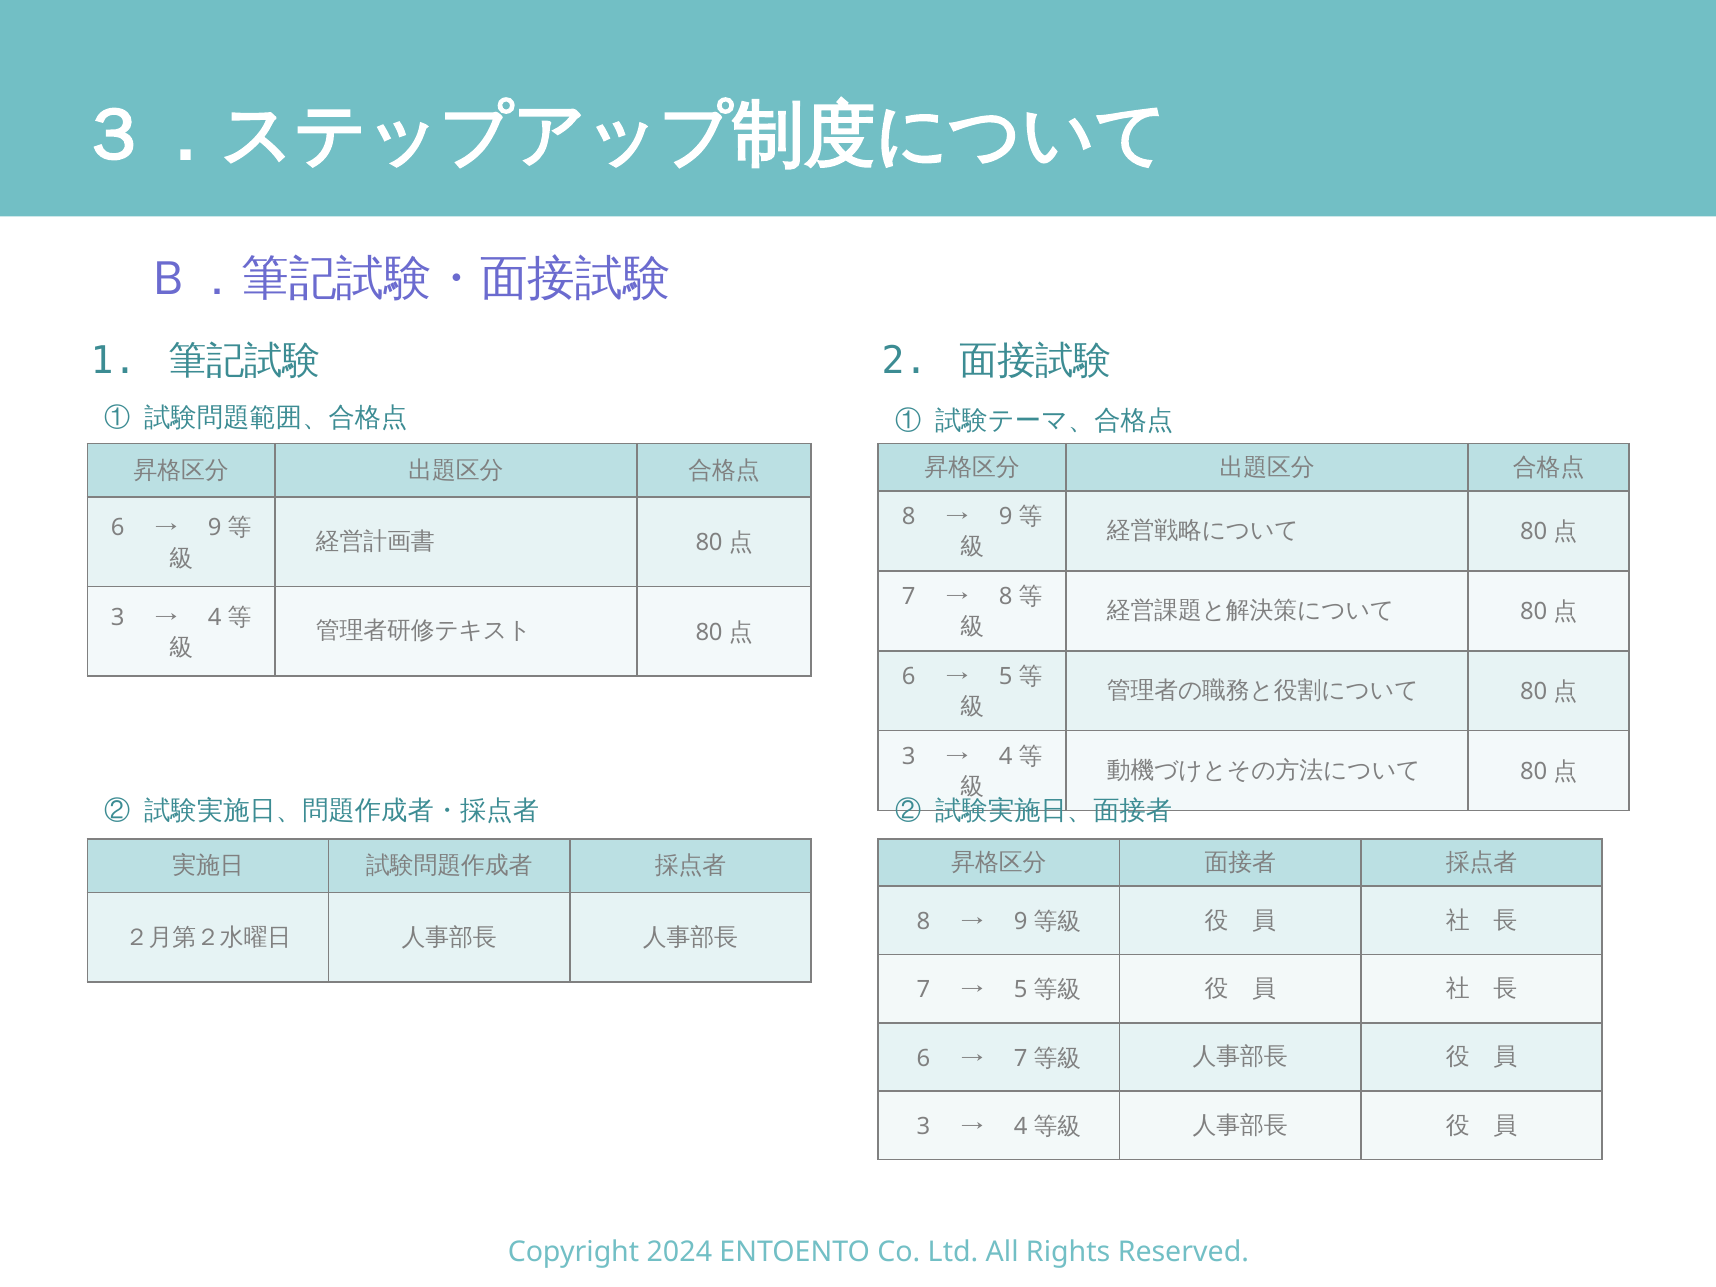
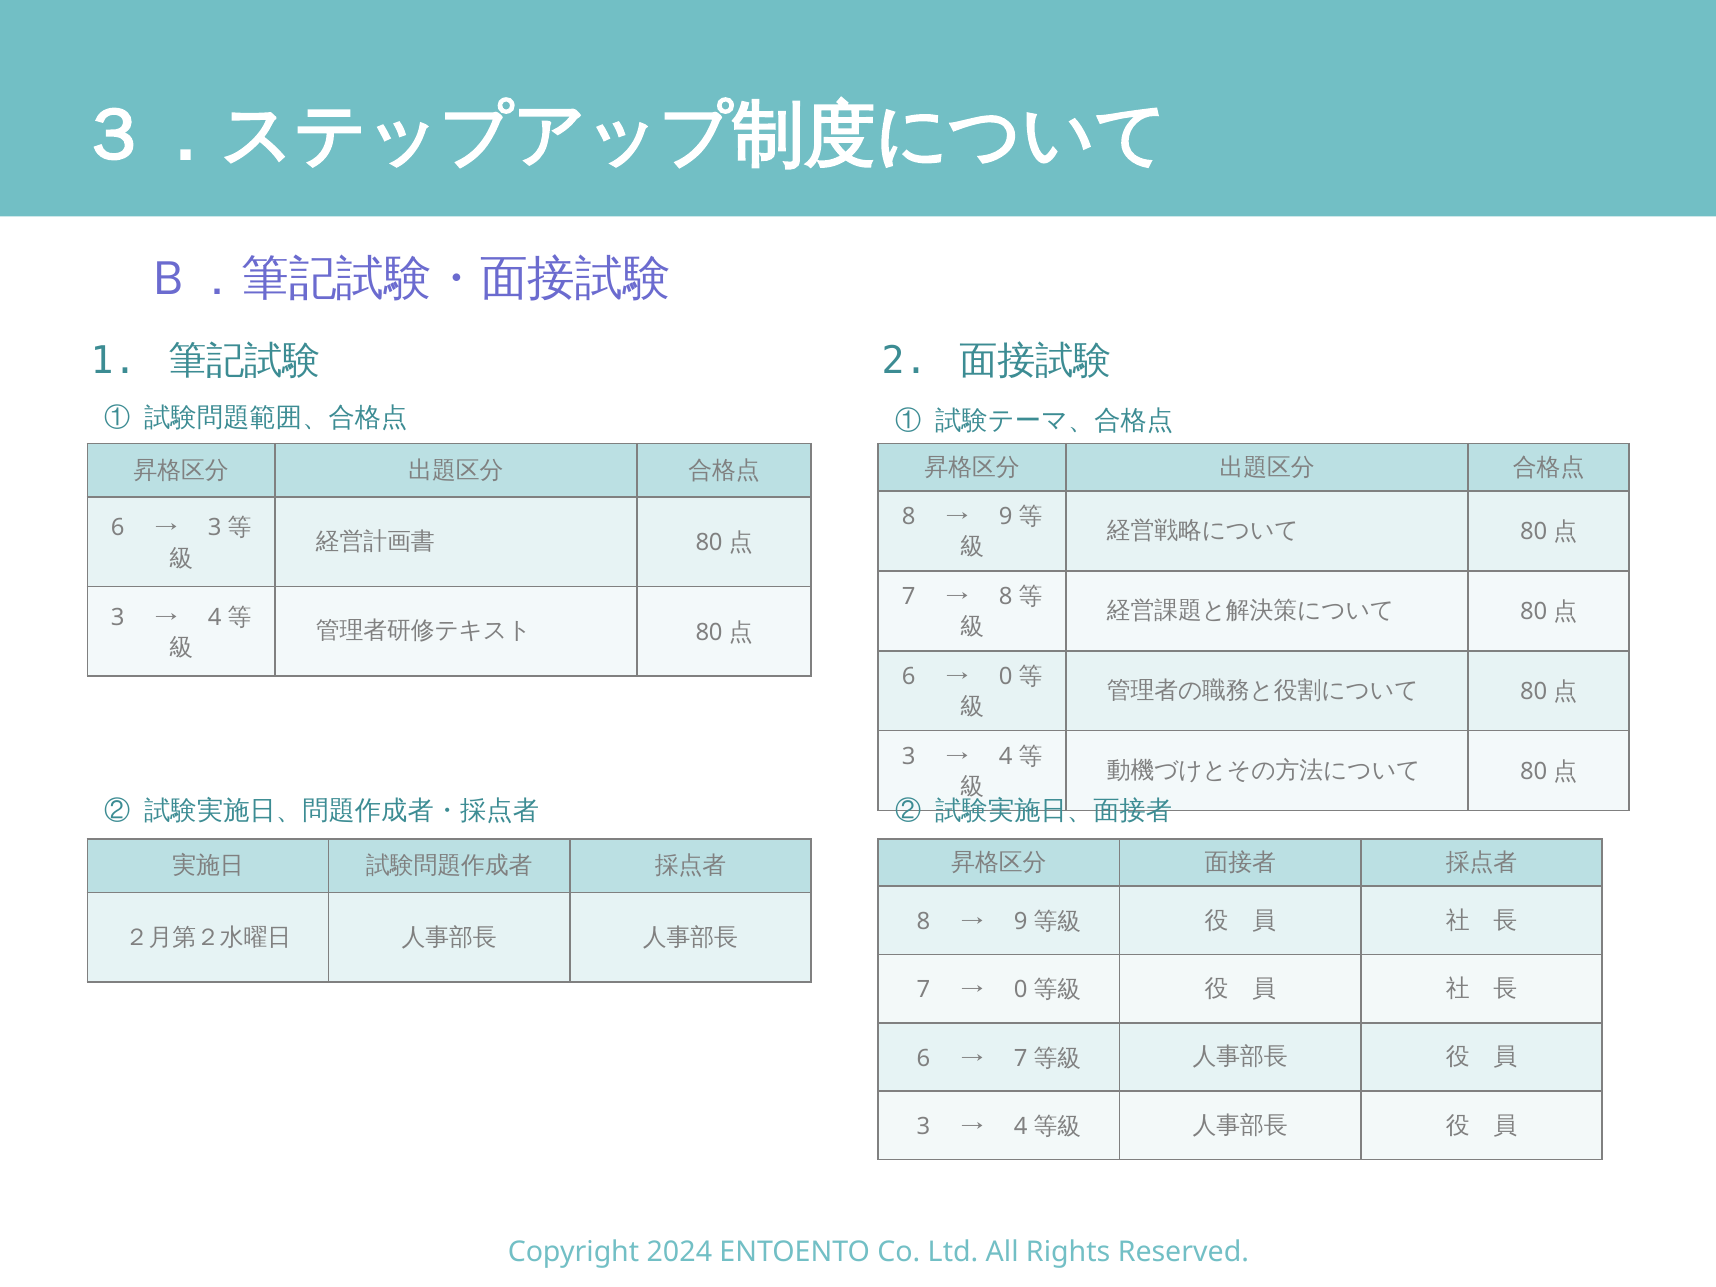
9 at (215, 528): 9 -> 3
5 at (1006, 677): 5 -> 0
5 at (1021, 990): 5 -> 0
